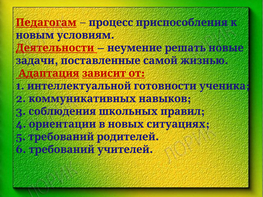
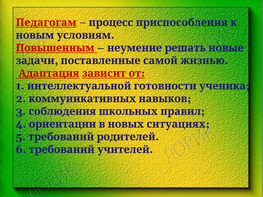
Деятельности: Деятельности -> Повышенным
